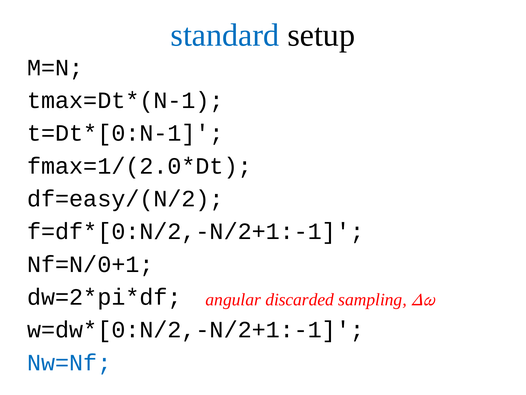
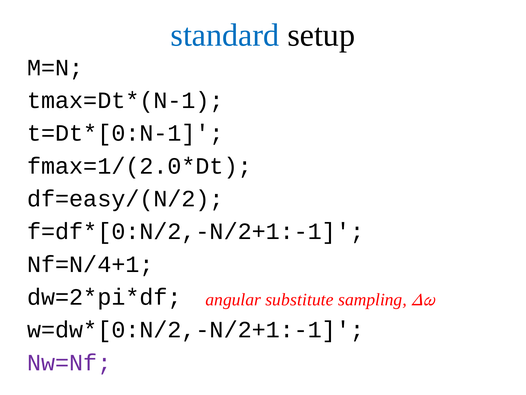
Nf=N/0+1: Nf=N/0+1 -> Nf=N/4+1
discarded: discarded -> substitute
Nw=Nf colour: blue -> purple
